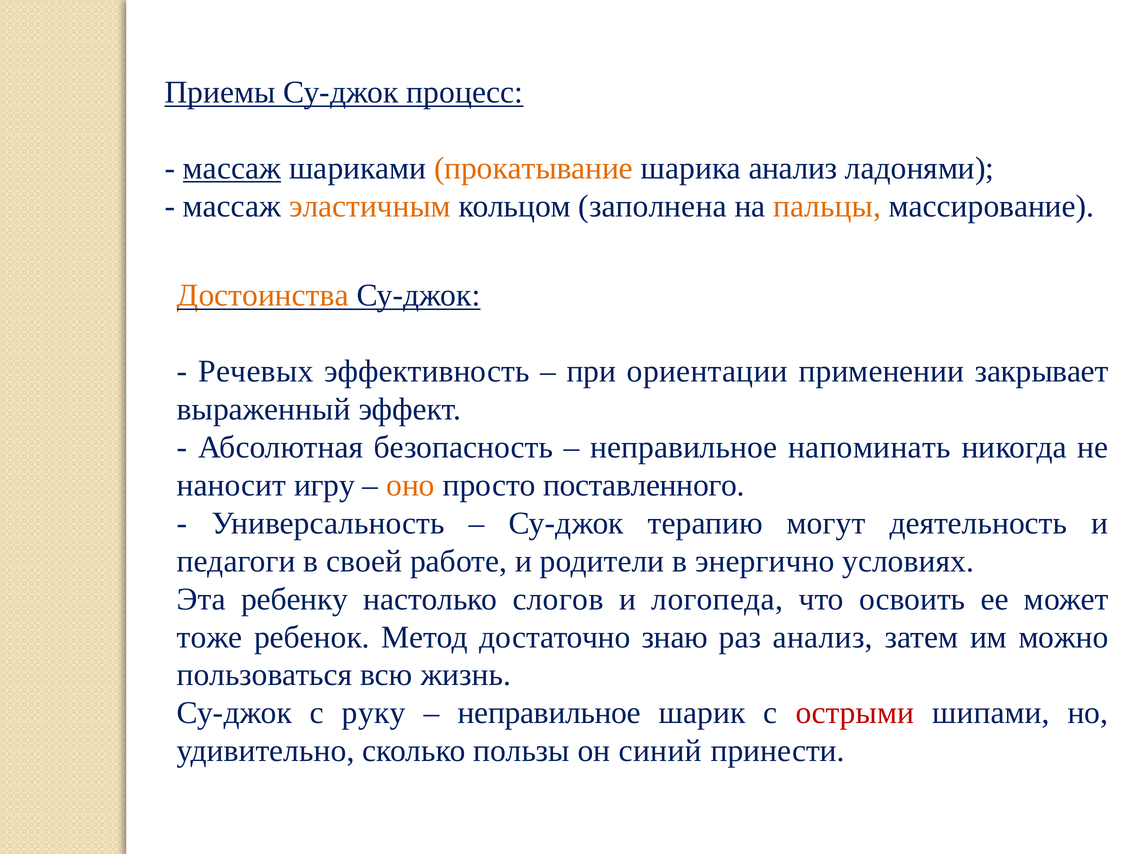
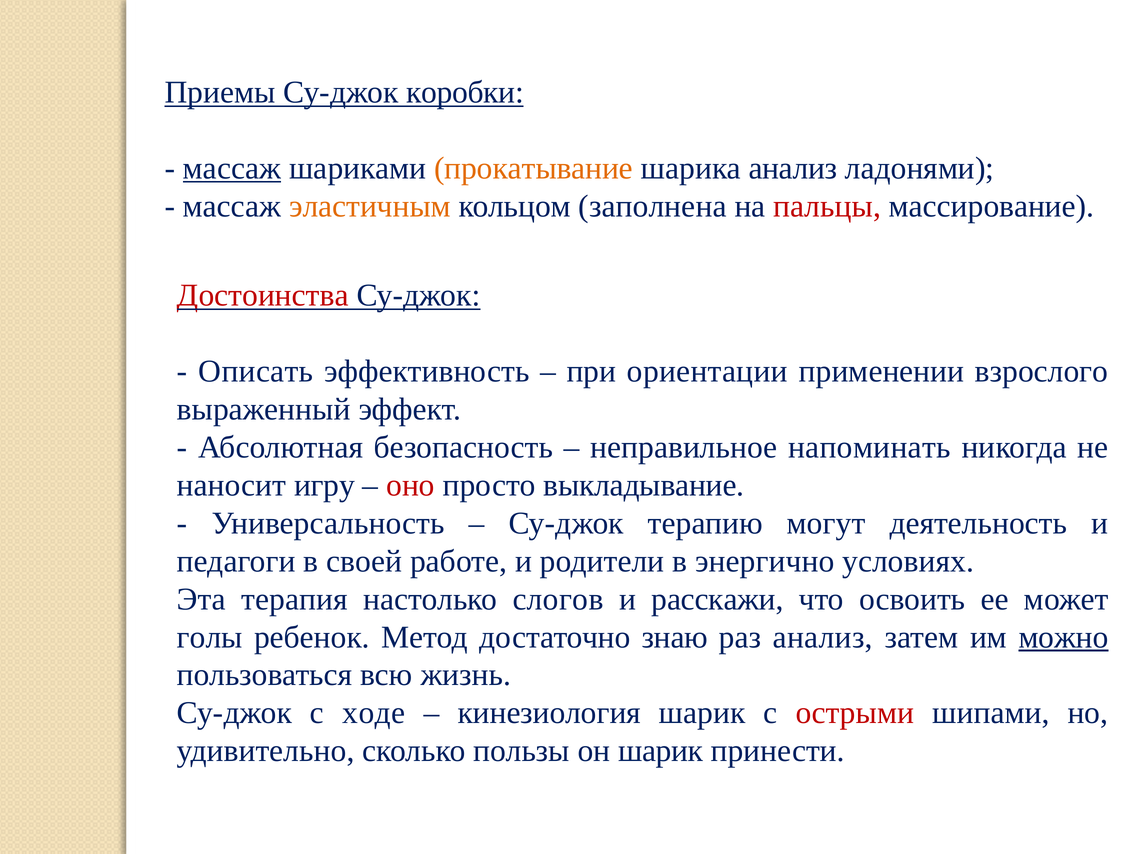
процесс: процесс -> коробки
пальцы colour: orange -> red
Достоинства colour: orange -> red
Речевых: Речевых -> Описать
закрывает: закрывает -> взрослого
оно colour: orange -> red
поставленного: поставленного -> выкладывание
ребенку: ребенку -> терапия
логопеда: логопеда -> расскажи
тоже: тоже -> голы
можно underline: none -> present
руку: руку -> ходе
неправильное at (549, 713): неправильное -> кинезиология
он синий: синий -> шарик
